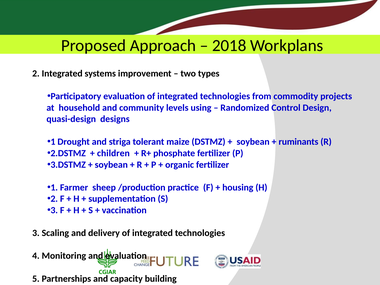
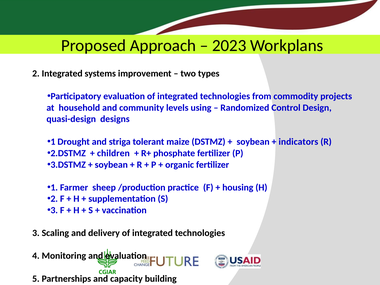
2018: 2018 -> 2023
ruminants: ruminants -> indicators
